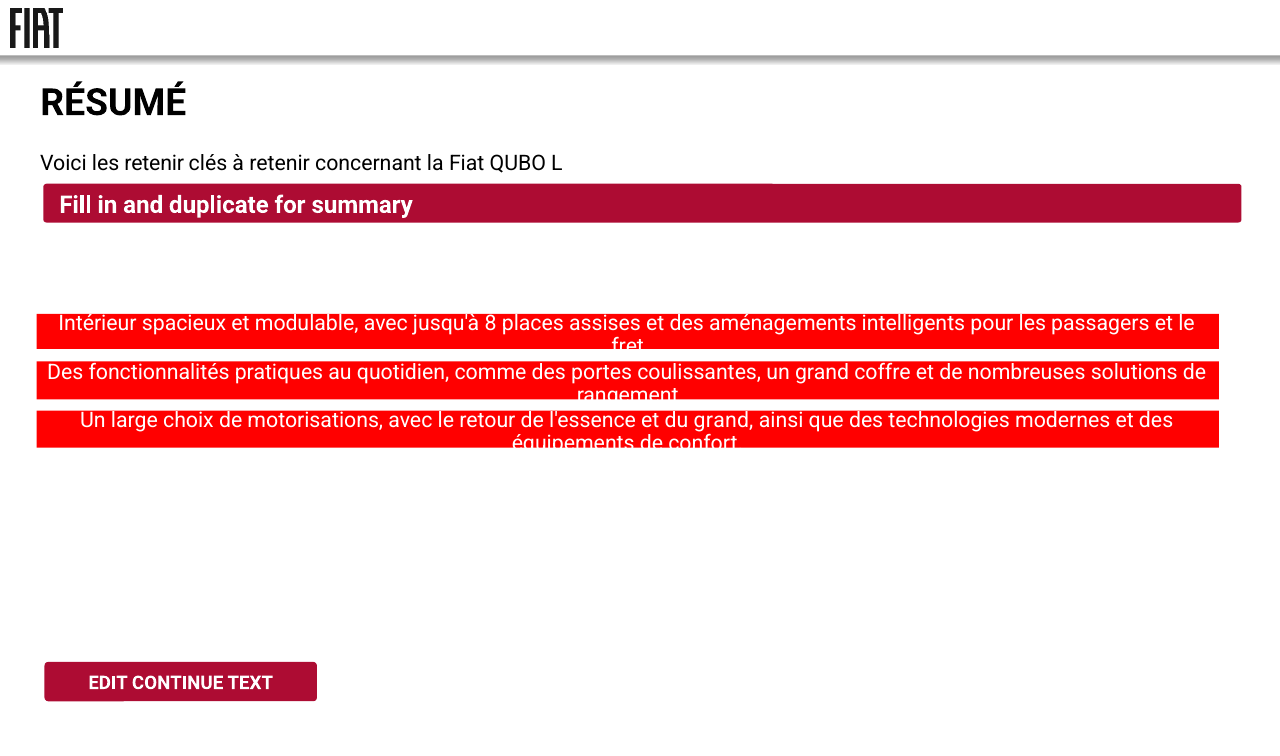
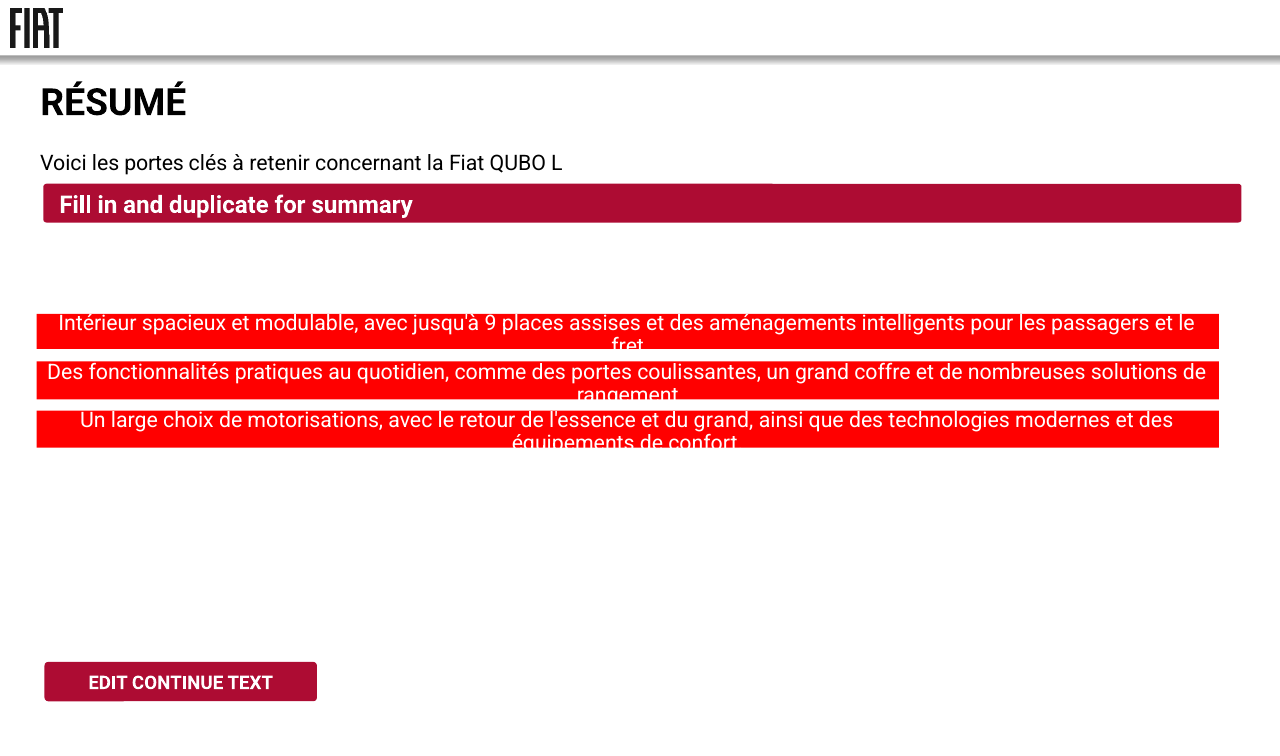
les retenir: retenir -> portes
8: 8 -> 9
